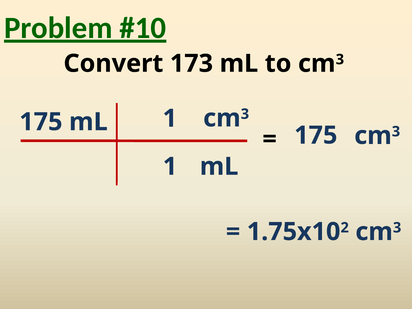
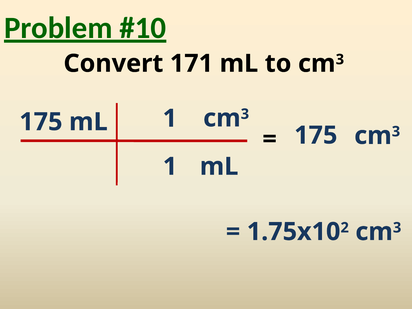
173: 173 -> 171
